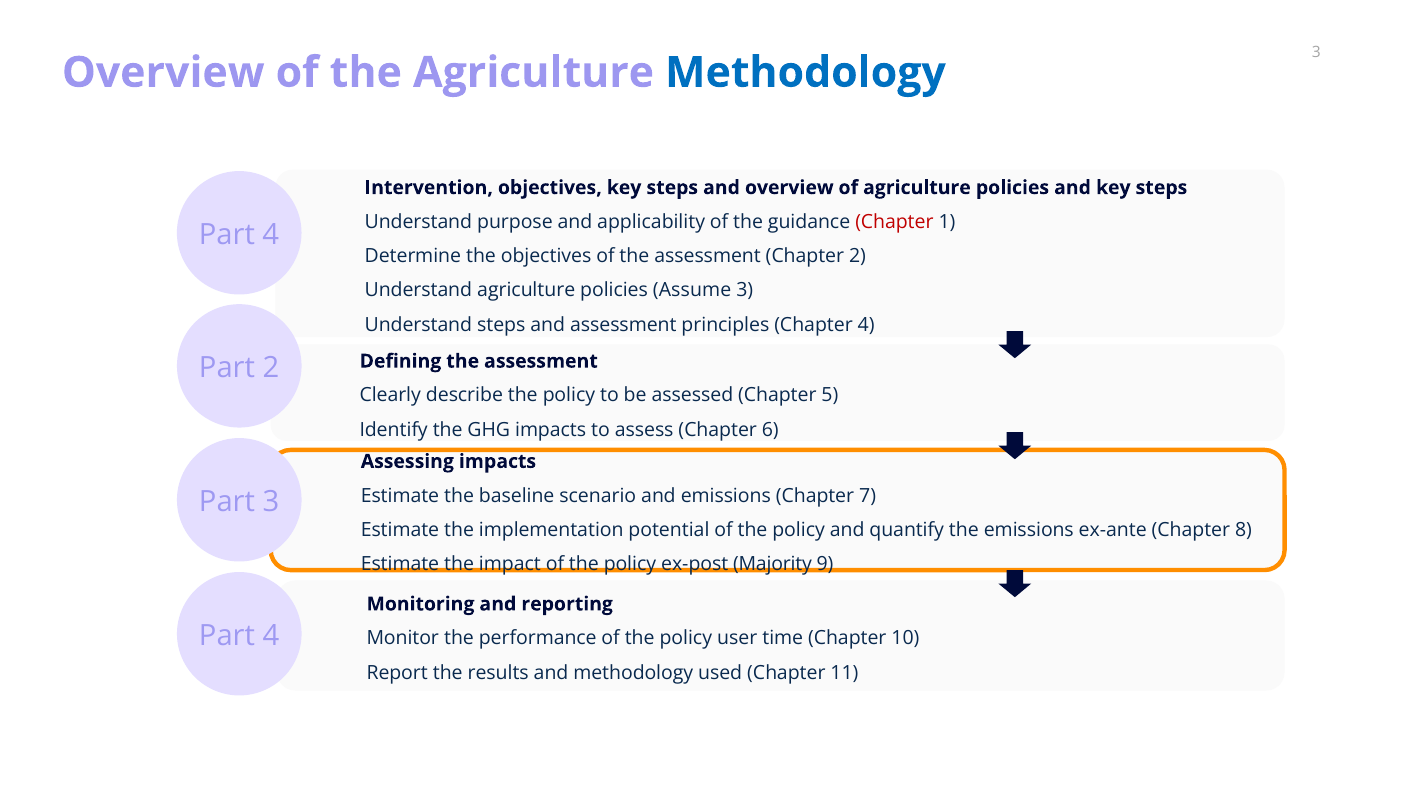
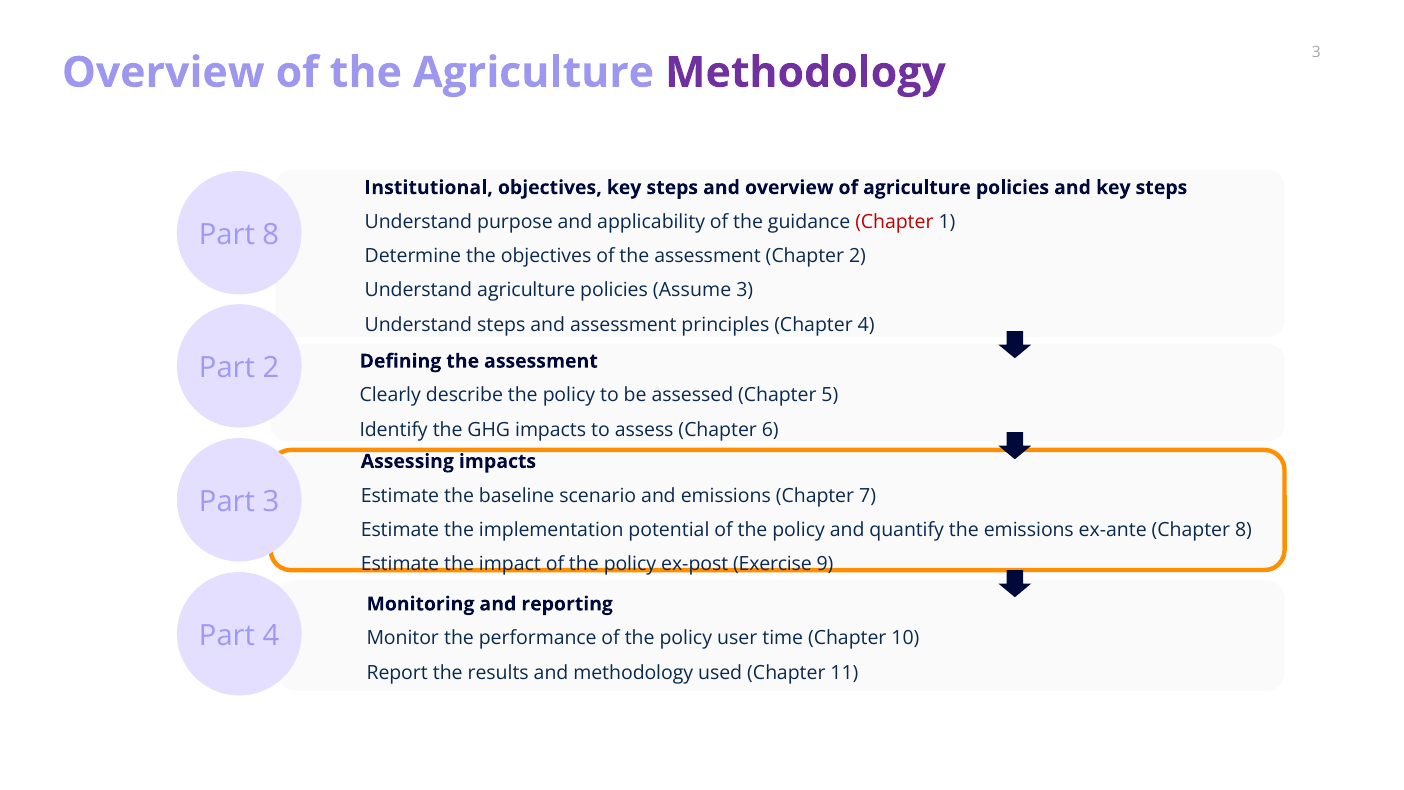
Methodology at (805, 73) colour: blue -> purple
Intervention: Intervention -> Institutional
4 at (271, 235): 4 -> 8
Majority: Majority -> Exercise
